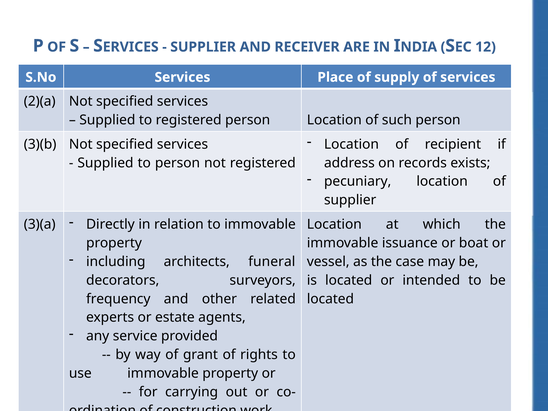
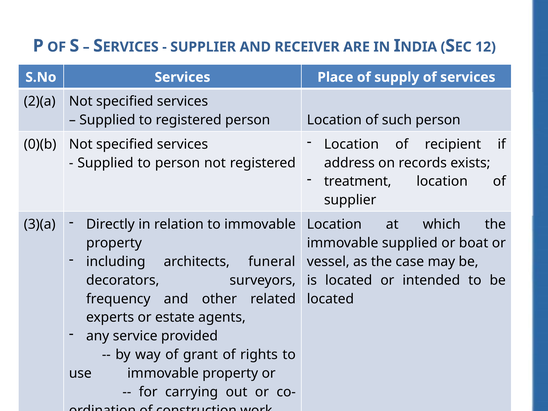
3)(b: 3)(b -> 0)(b
pecuniary: pecuniary -> treatment
immovable issuance: issuance -> supplied
